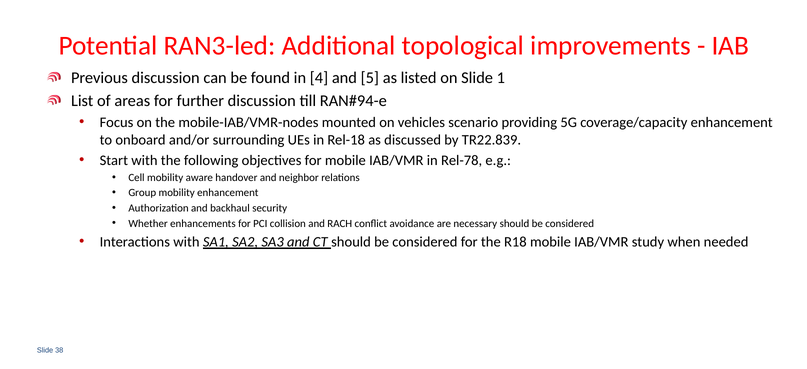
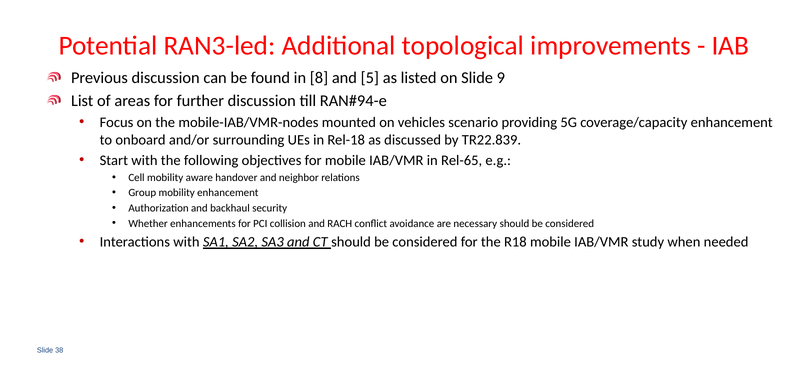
4: 4 -> 8
1: 1 -> 9
Rel-78: Rel-78 -> Rel-65
